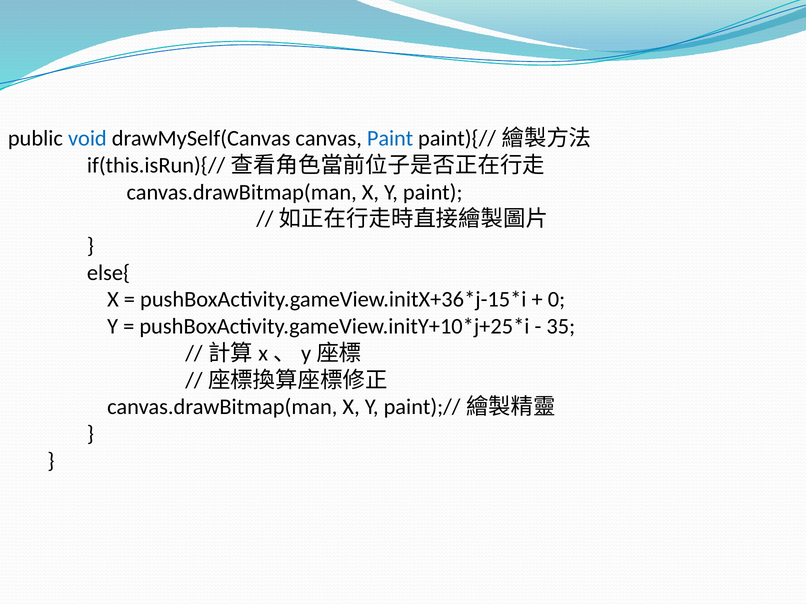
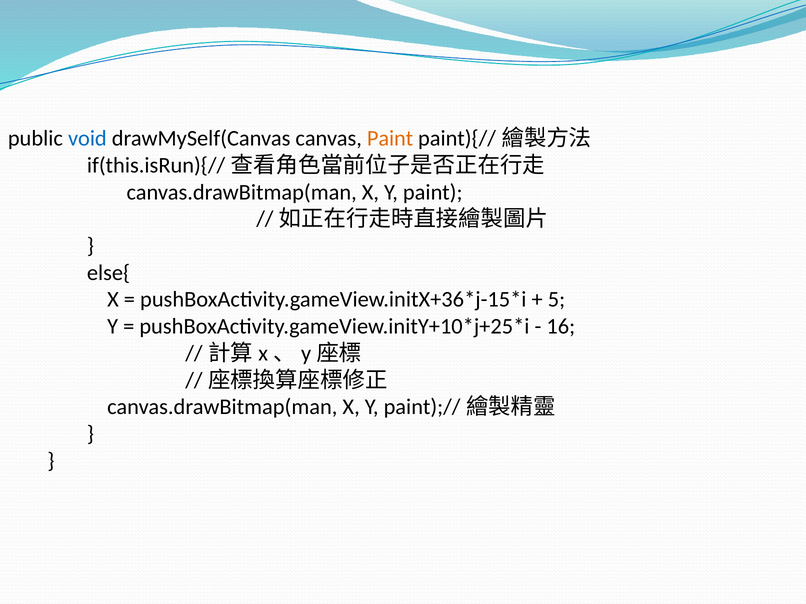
Paint at (390, 139) colour: blue -> orange
0: 0 -> 5
35: 35 -> 16
